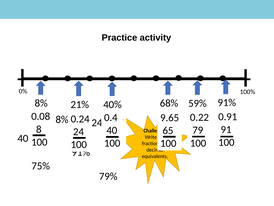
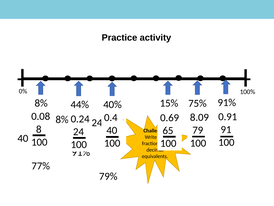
21%: 21% -> 44%
68%: 68% -> 15%
59%: 59% -> 75%
0.22: 0.22 -> 8.09
9.65: 9.65 -> 0.69
75%: 75% -> 77%
